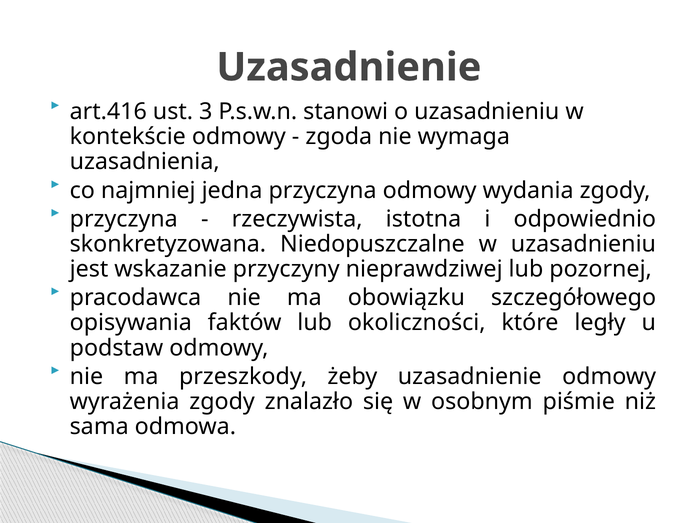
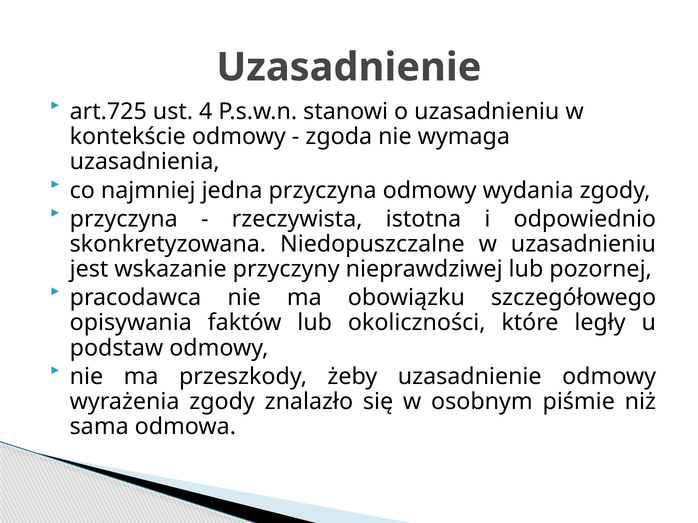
art.416: art.416 -> art.725
3: 3 -> 4
